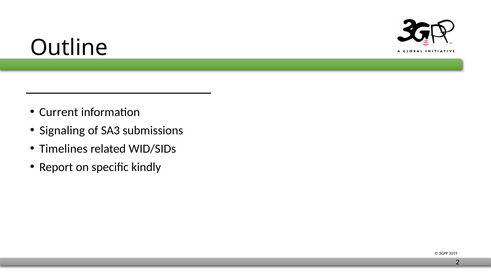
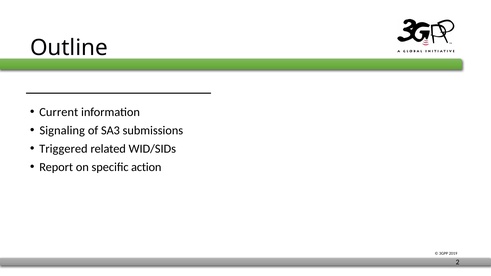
Timelines: Timelines -> Triggered
kindly: kindly -> action
